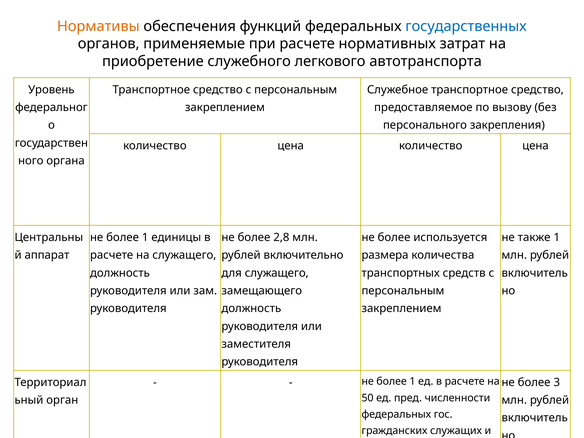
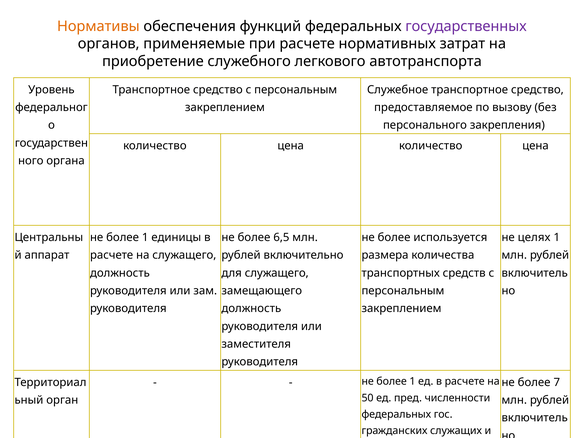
государственных colour: blue -> purple
2,8: 2,8 -> 6,5
также: также -> целях
3: 3 -> 7
